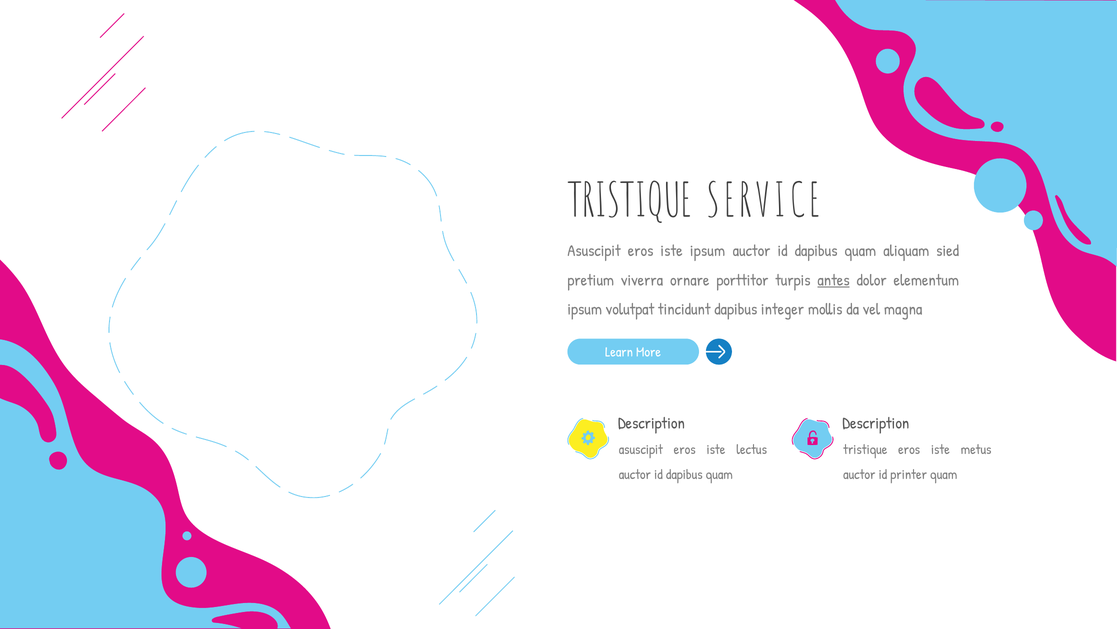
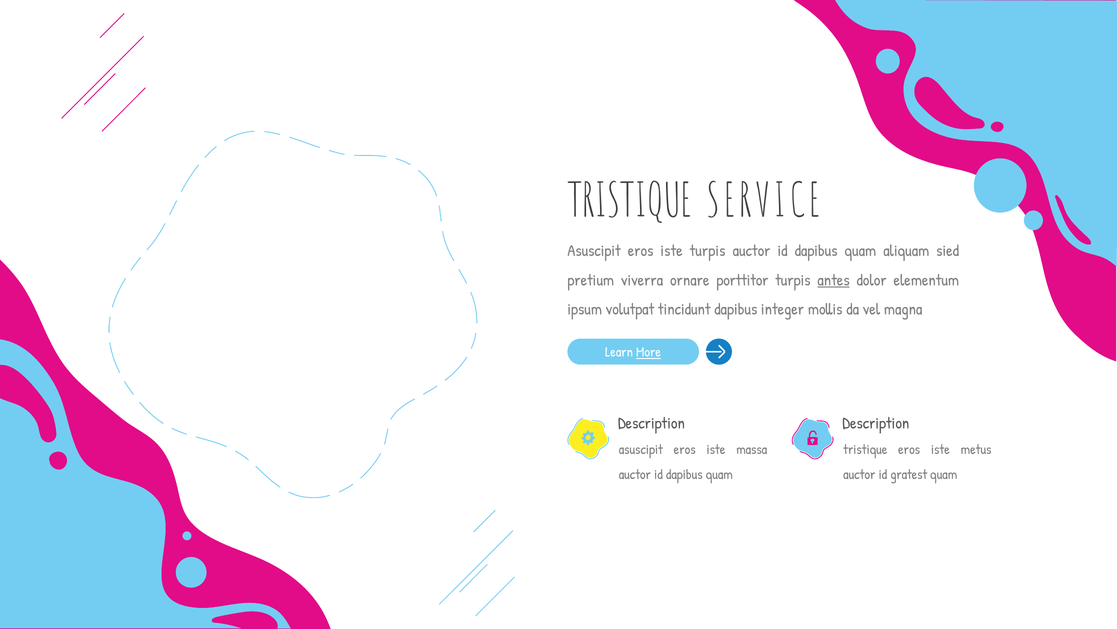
iste ipsum: ipsum -> turpis
More underline: none -> present
lectus: lectus -> massa
printer: printer -> gratest
